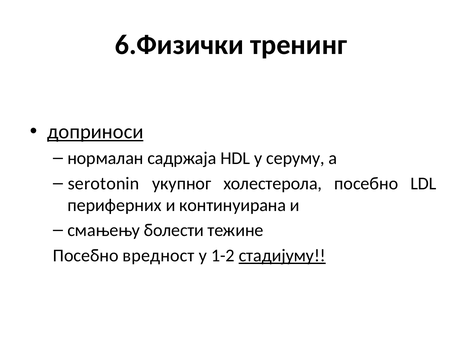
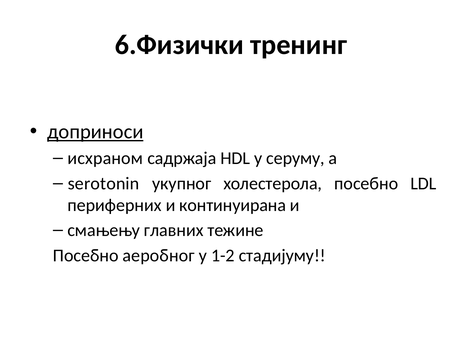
нормалан: нормалан -> исхраном
болести: болести -> главних
вредност: вредност -> аеробног
стадијуму underline: present -> none
